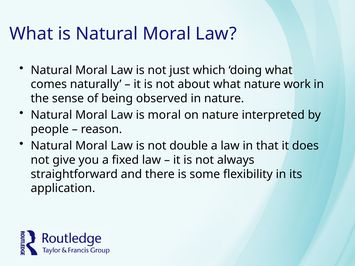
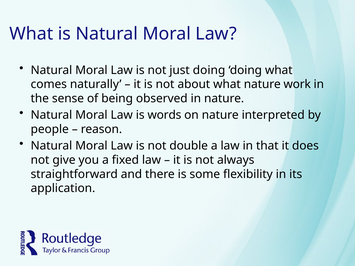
just which: which -> doing
is moral: moral -> words
